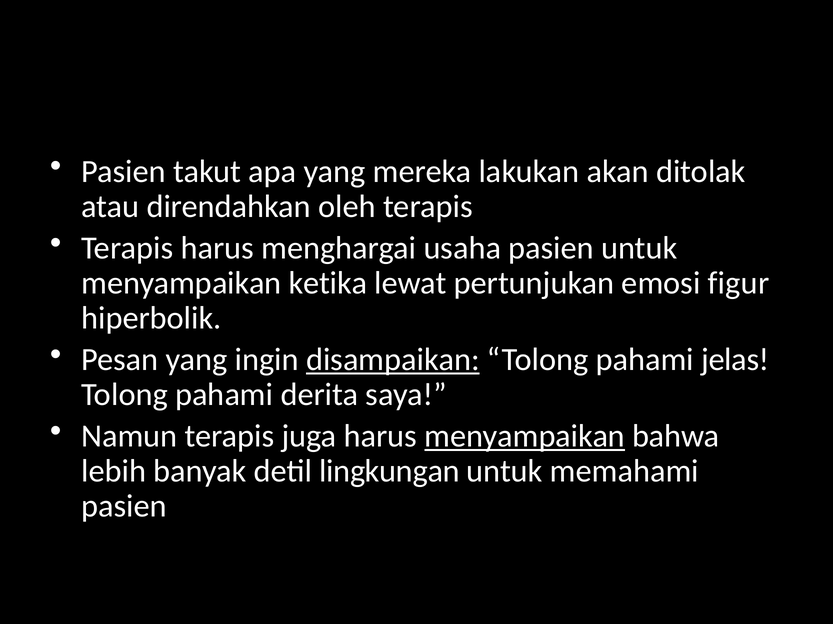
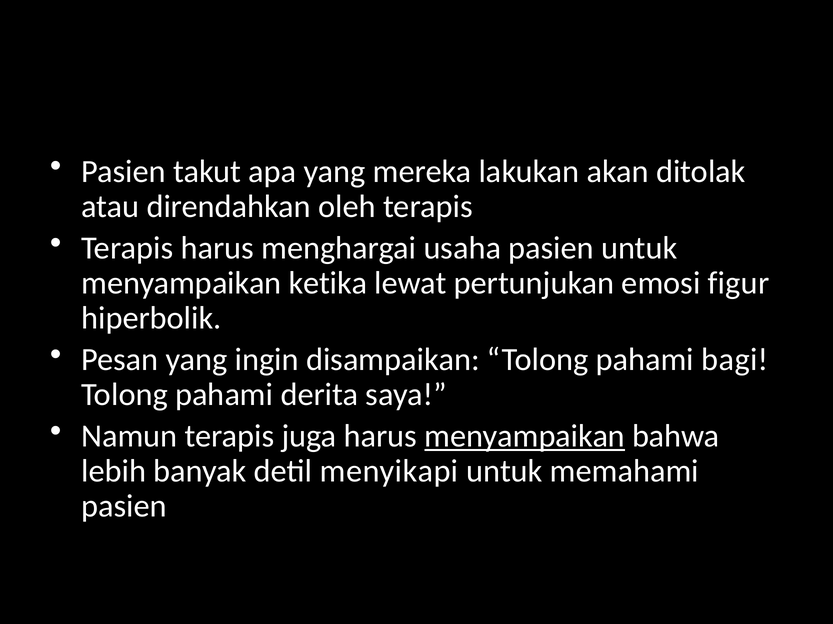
disampaikan underline: present -> none
jelas: jelas -> bagi
lingkungan: lingkungan -> menyikapi
